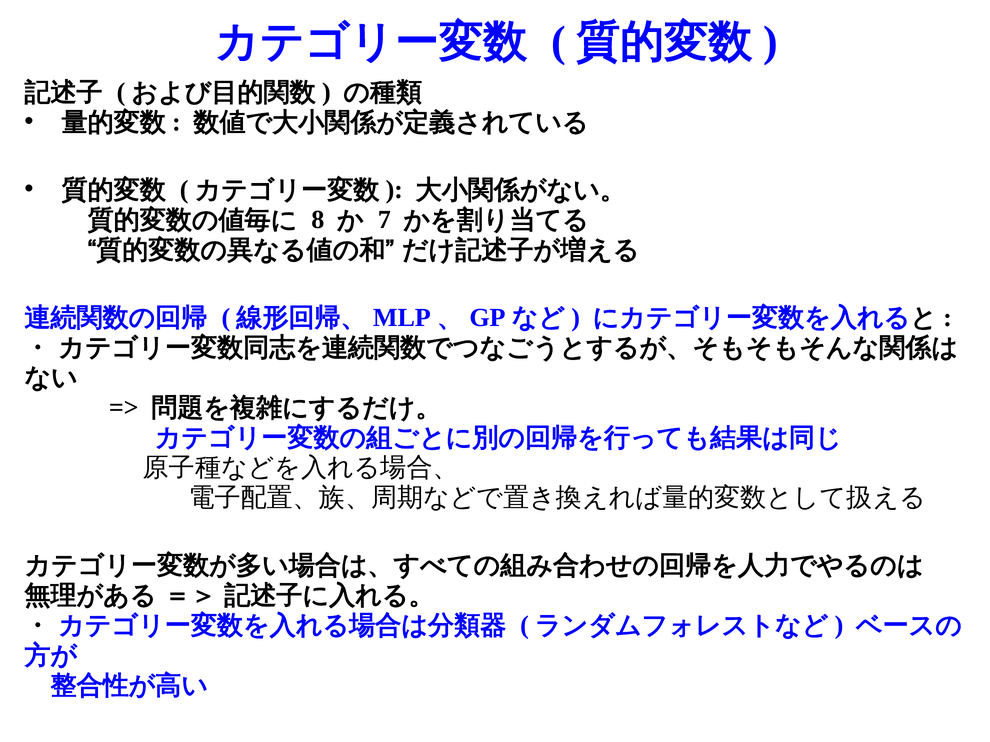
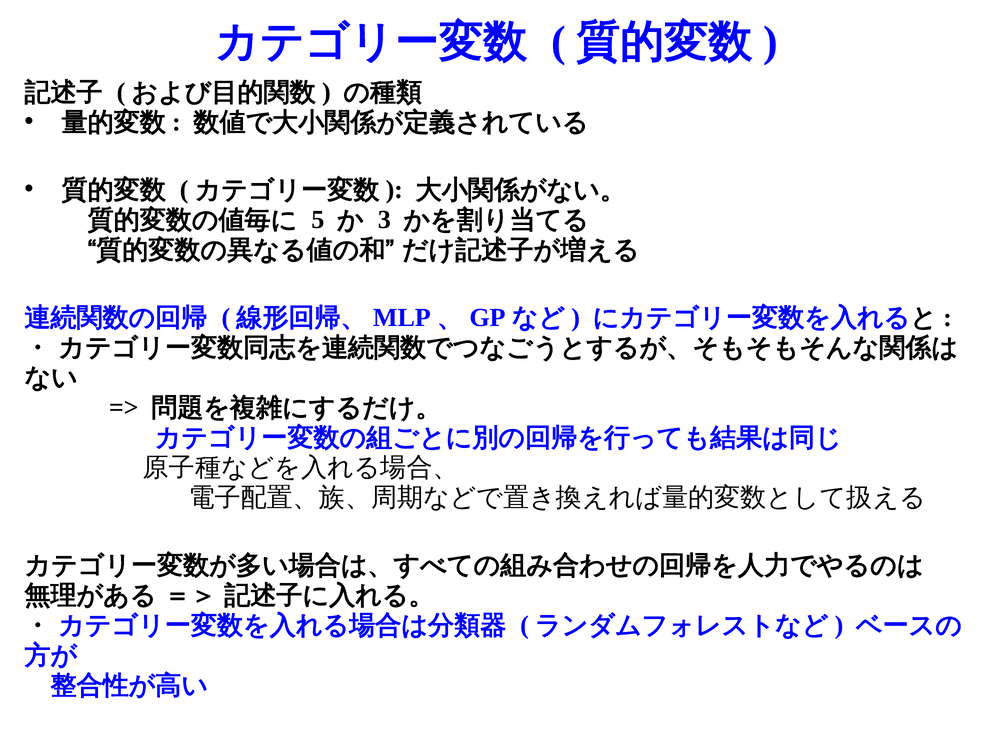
8: 8 -> 5
7: 7 -> 3
